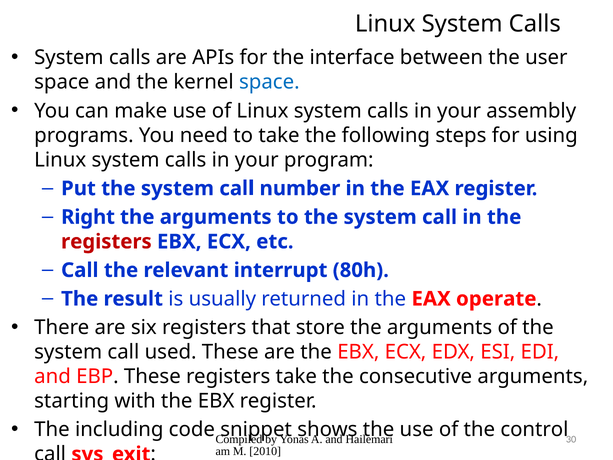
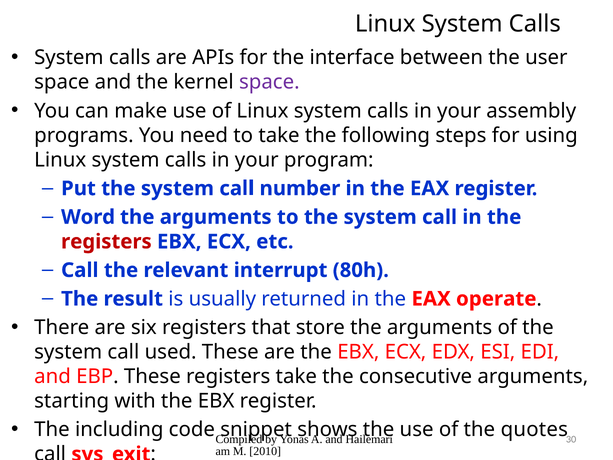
space at (269, 82) colour: blue -> purple
Right: Right -> Word
control: control -> quotes
